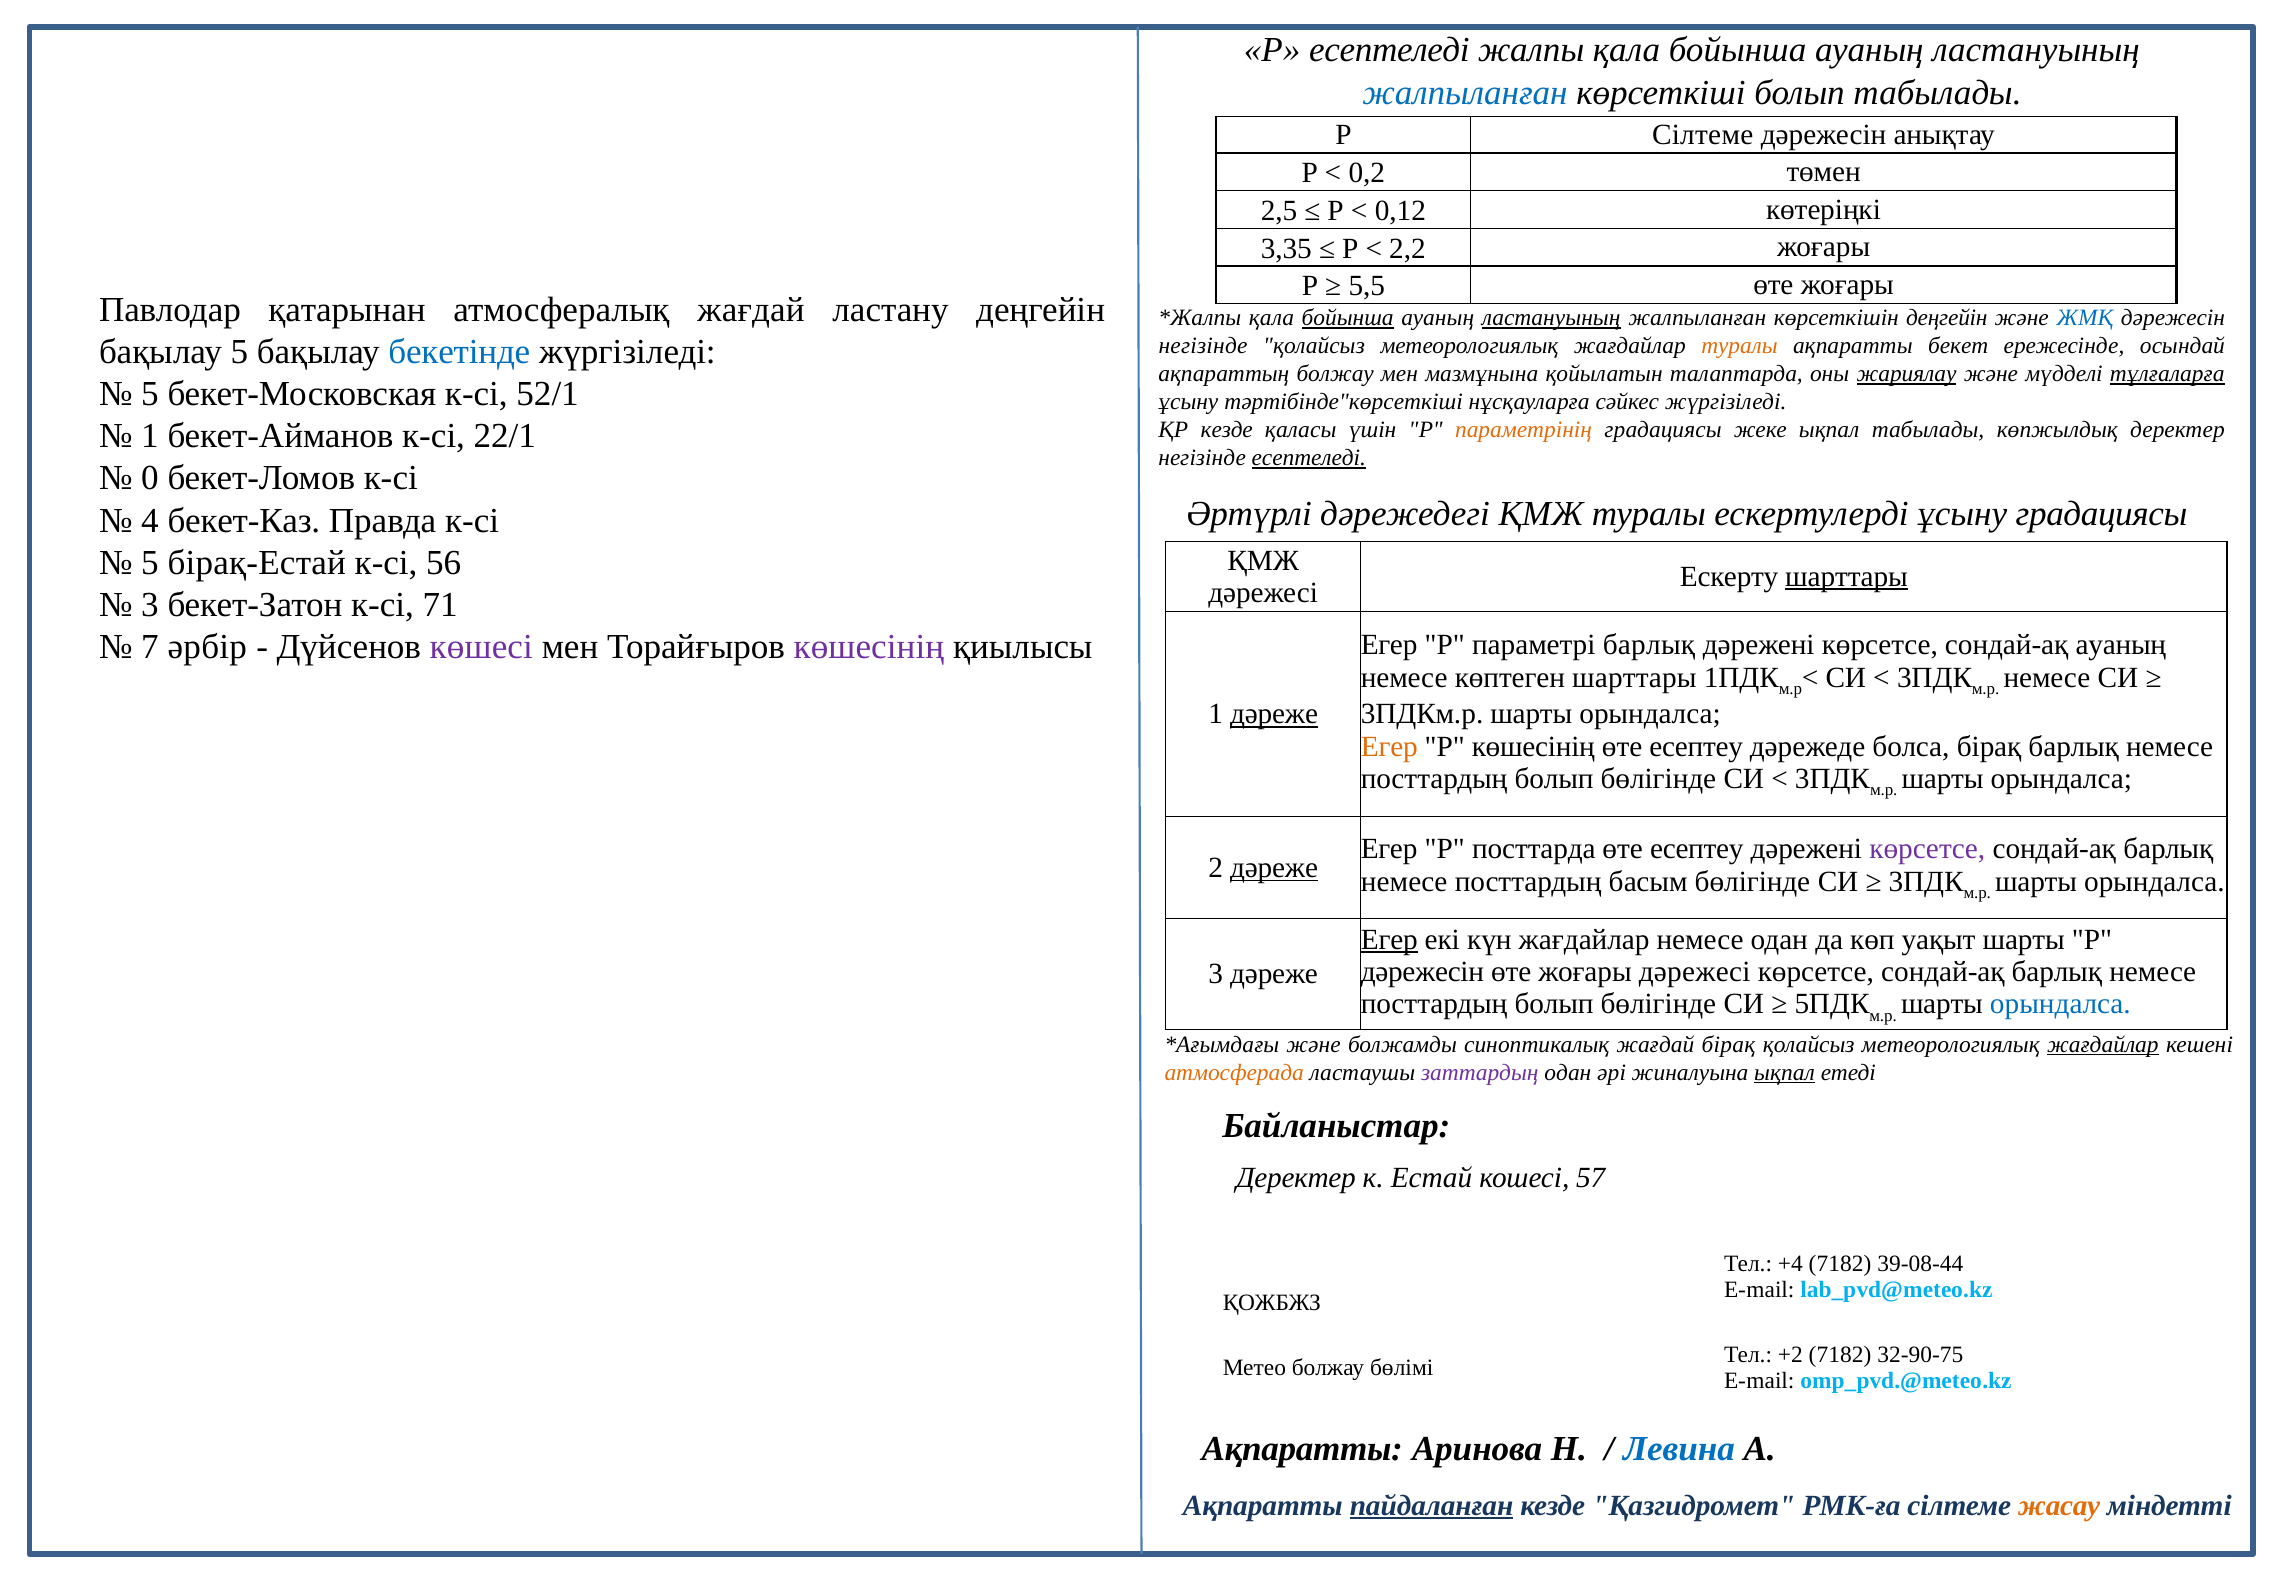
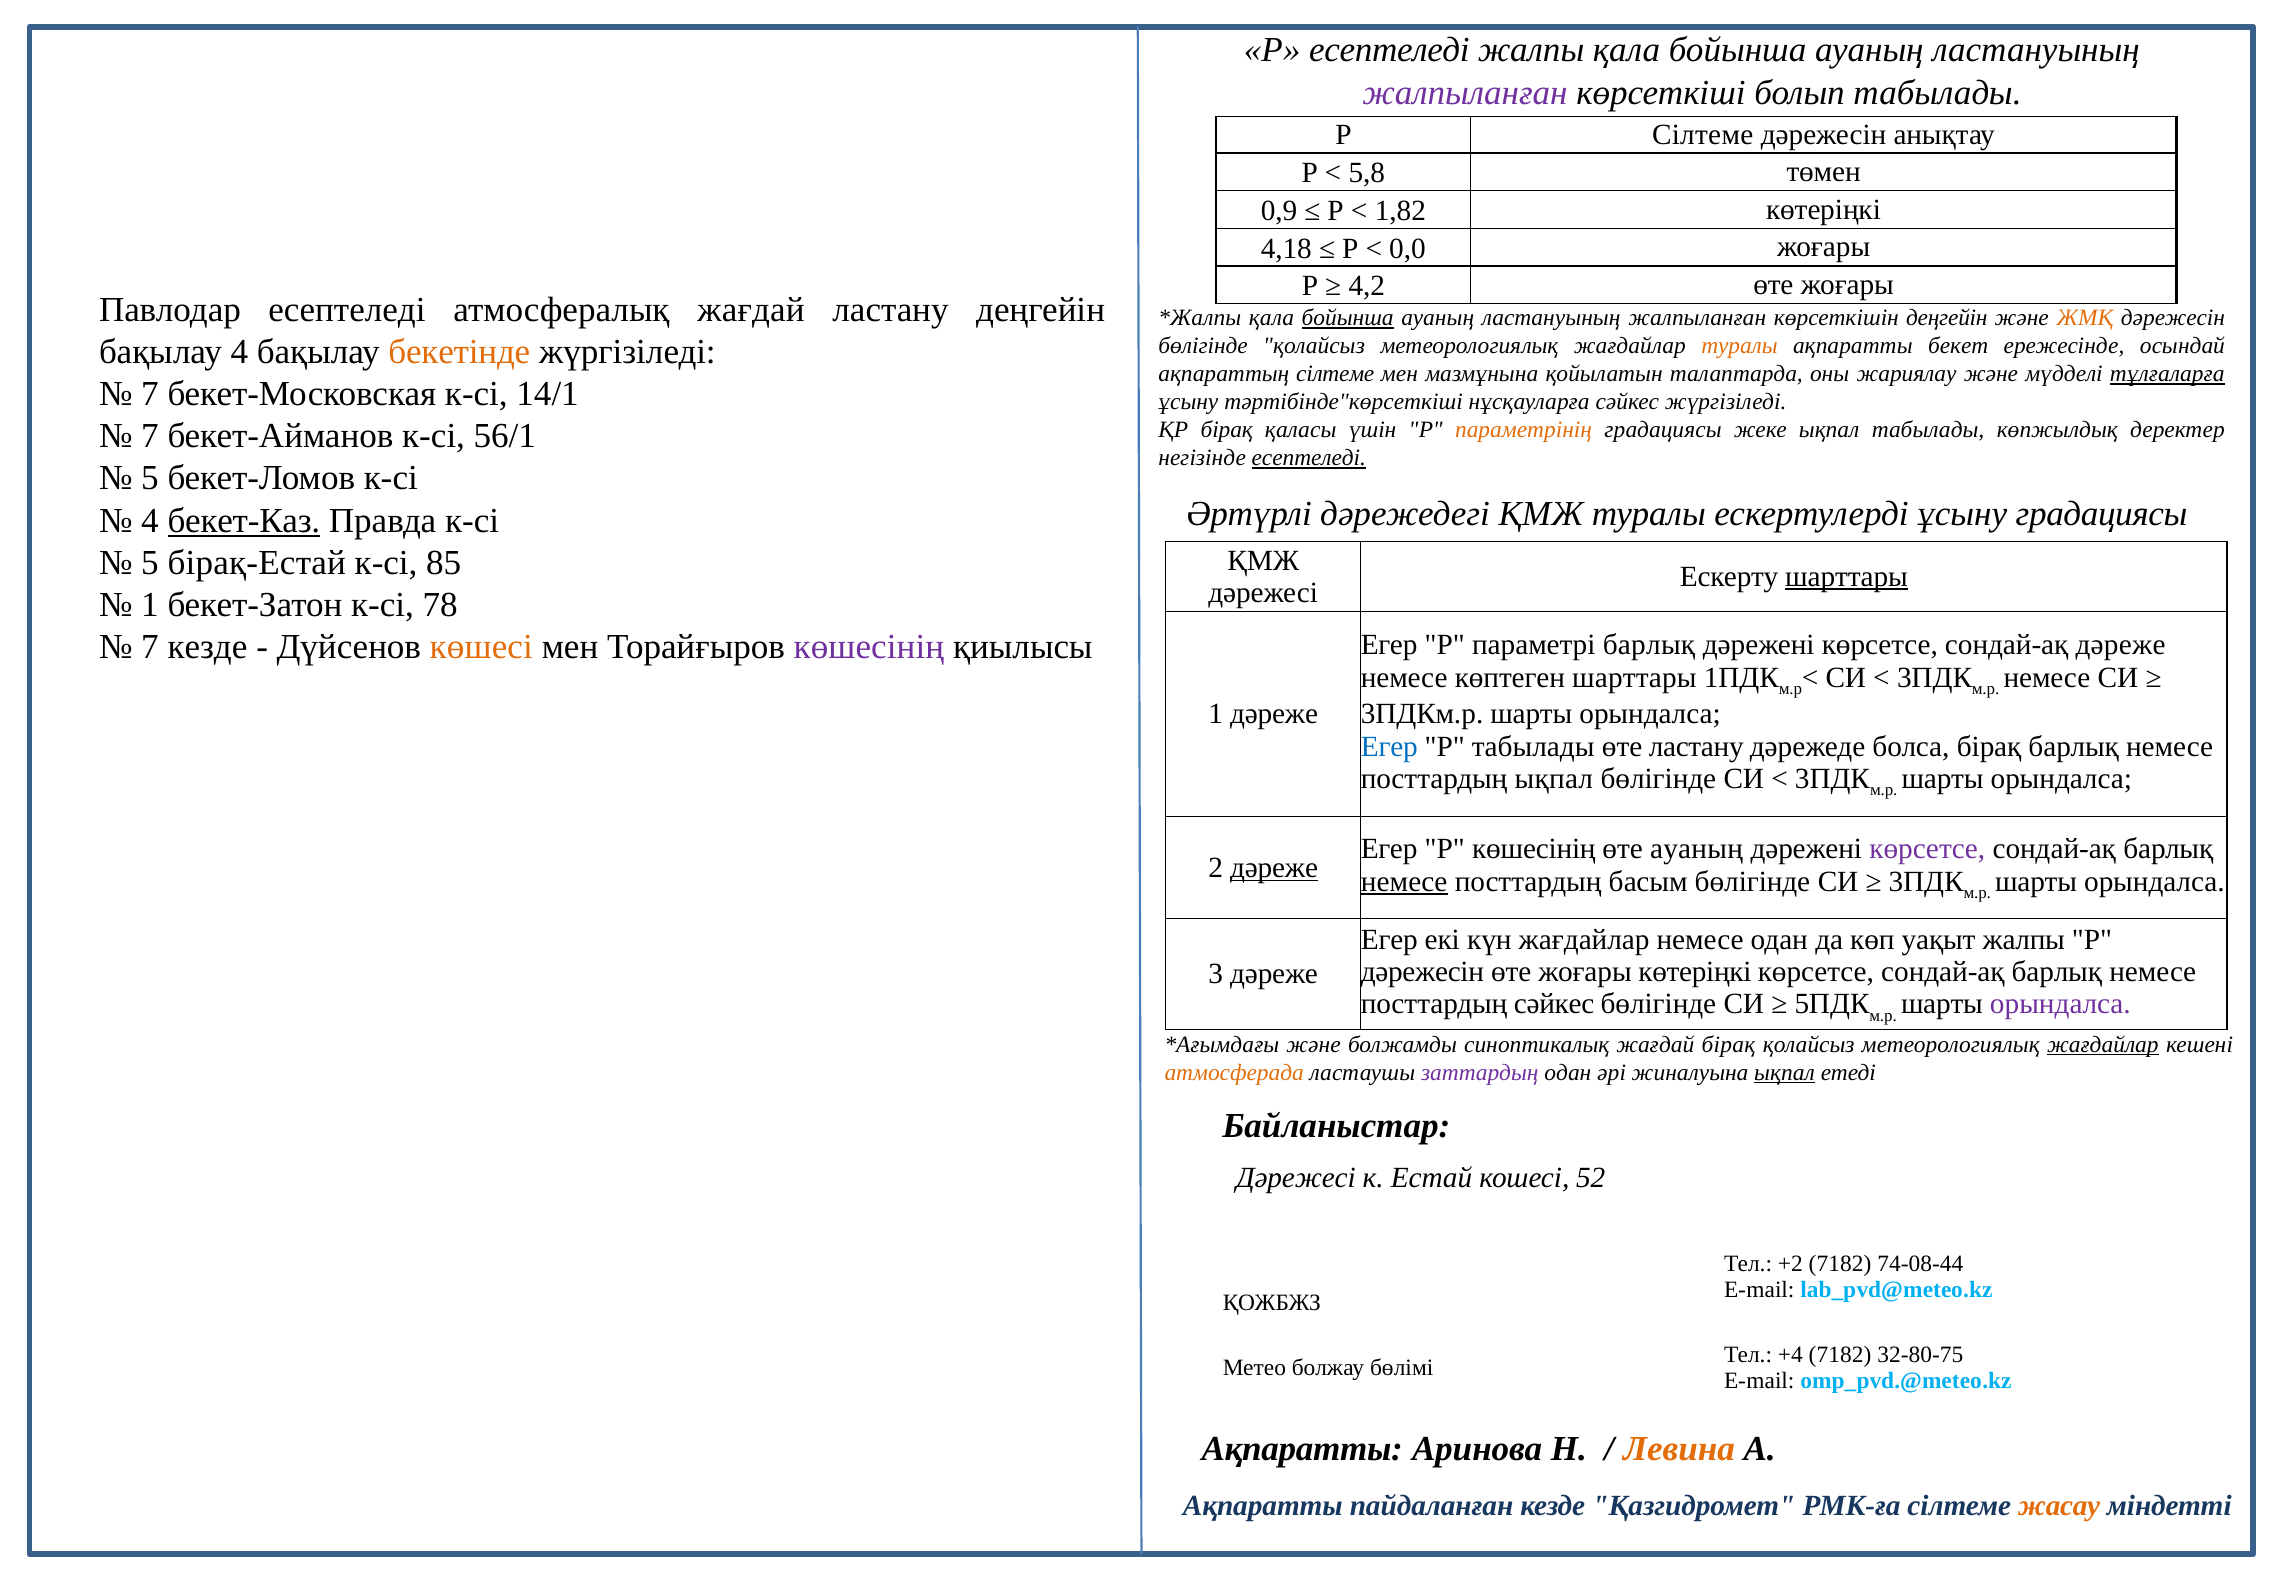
жалпыланған at (1465, 92) colour: blue -> purple
0,2: 0,2 -> 5,8
2,5: 2,5 -> 0,9
0,12: 0,12 -> 1,82
3,35: 3,35 -> 4,18
2,2: 2,2 -> 0,0
5,5: 5,5 -> 4,2
Павлодар қатарынан: қатарынан -> есептеледі
ластануының at (1551, 318) underline: present -> none
ЖМҚ colour: blue -> orange
негізінде at (1203, 346): негізінде -> бөлігінде
бақылау 5: 5 -> 4
бекетінде colour: blue -> orange
ақпараттың болжау: болжау -> сілтеме
жариялау underline: present -> none
5 at (150, 394): 5 -> 7
52/1: 52/1 -> 14/1
ҚР кезде: кезде -> бірақ
1 at (150, 436): 1 -> 7
22/1: 22/1 -> 56/1
0 at (150, 478): 0 -> 5
бекет-Каз underline: none -> present
56: 56 -> 85
3 at (150, 605): 3 -> 1
71: 71 -> 78
7 әрбір: әрбір -> кезде
көшесі colour: purple -> orange
сондай-ақ ауаның: ауаның -> дәреже
дәреже at (1274, 714) underline: present -> none
Егер at (1389, 746) colour: orange -> blue
P көшесінің: көшесінің -> табылады
есептеу at (1696, 746): есептеу -> ластану
болып at (1554, 779): болып -> ықпал
Р посттарда: посттарда -> көшесінің
есептеу at (1697, 849): есептеу -> ауаның
немесе at (1404, 881) underline: none -> present
Егер at (1389, 939) underline: present -> none
уақыт шарты: шарты -> жалпы
жоғары дәрежесі: дәрежесі -> көтеріңкі
болып at (1554, 1004): болып -> сәйкес
орындалса at (2060, 1004) colour: blue -> purple
Деректер at (1296, 1178): Деректер -> Дәрежесі
57: 57 -> 52
+4: +4 -> +2
39-08-44: 39-08-44 -> 74-08-44
+2: +2 -> +4
32-90-75: 32-90-75 -> 32-80-75
Левина colour: blue -> orange
пайдаланған underline: present -> none
